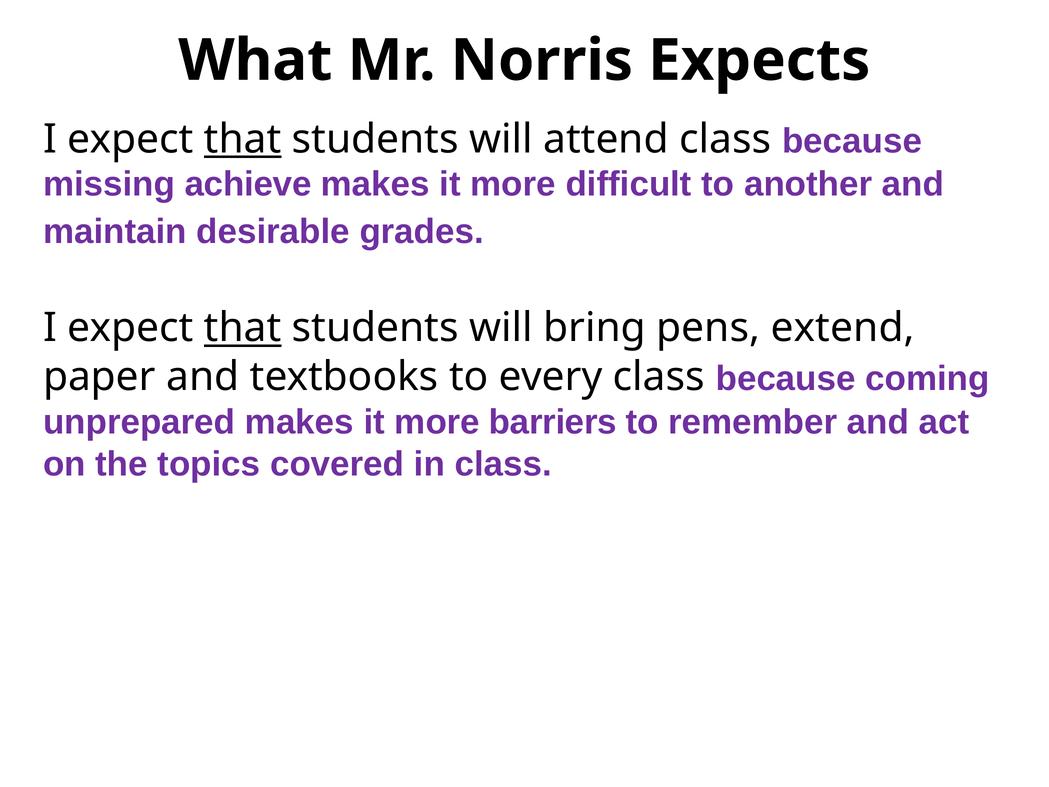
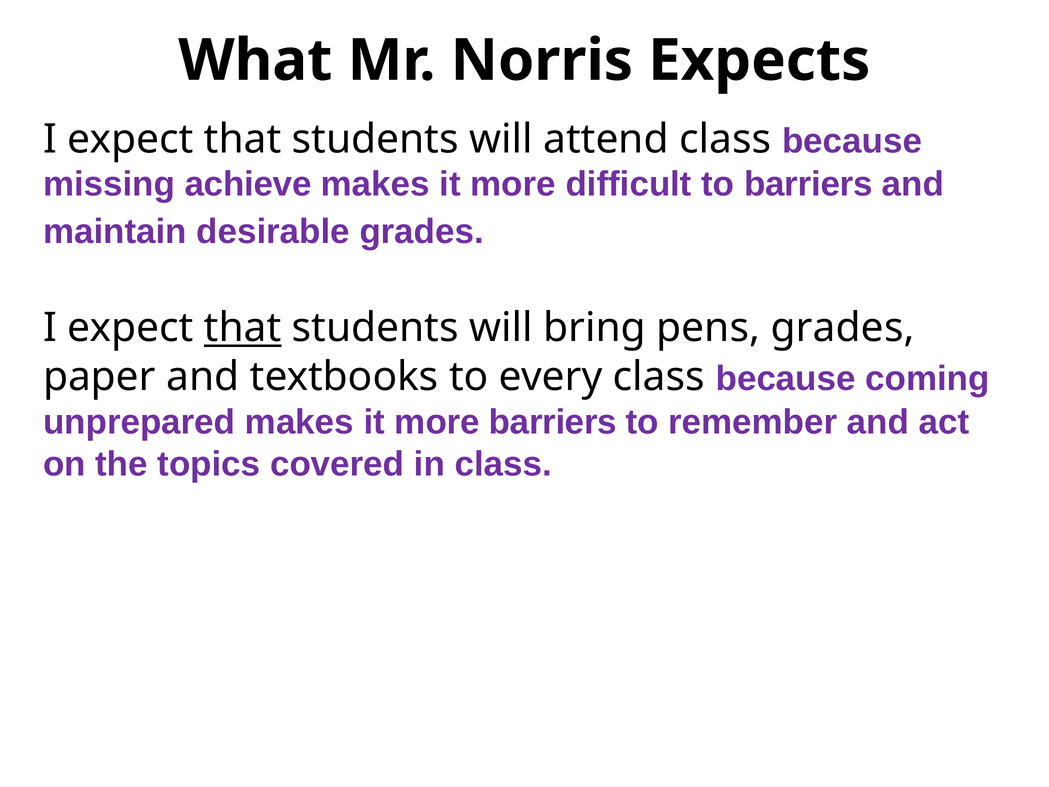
that at (243, 139) underline: present -> none
to another: another -> barriers
pens extend: extend -> grades
